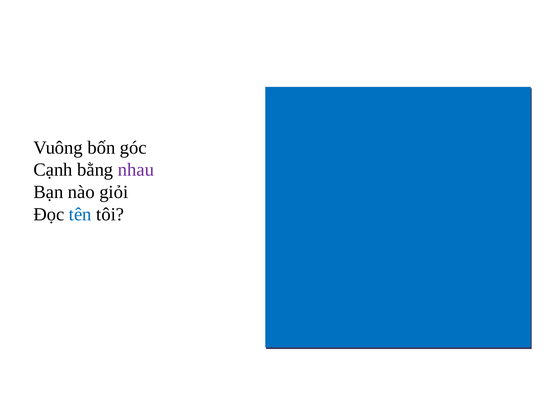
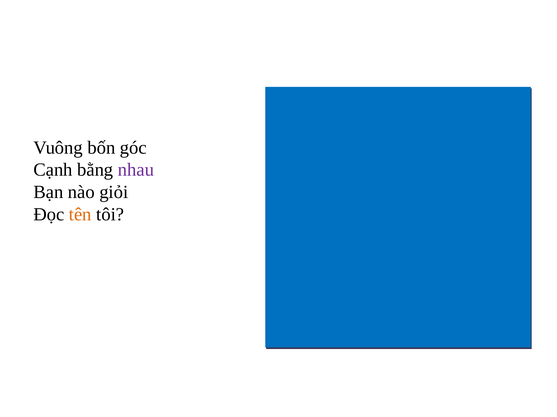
tên colour: blue -> orange
